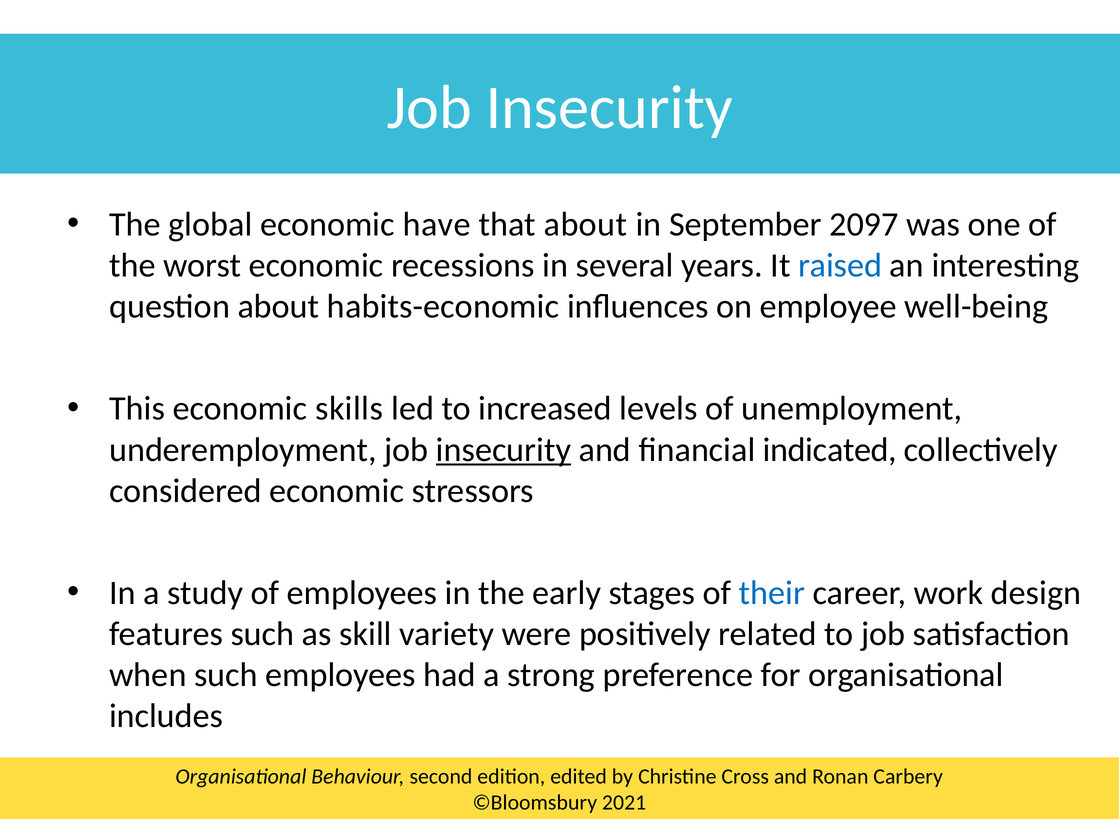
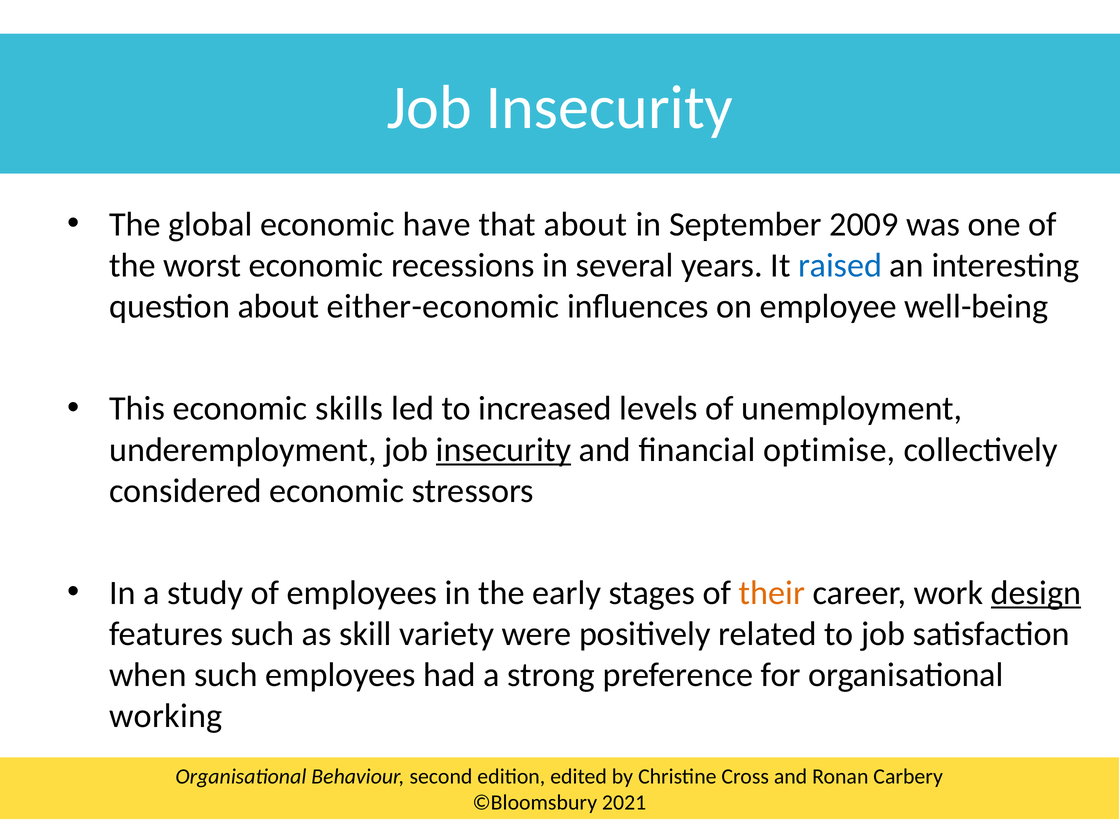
2097: 2097 -> 2009
habits-economic: habits-economic -> either-economic
indicated: indicated -> optimise
their colour: blue -> orange
design underline: none -> present
includes: includes -> working
